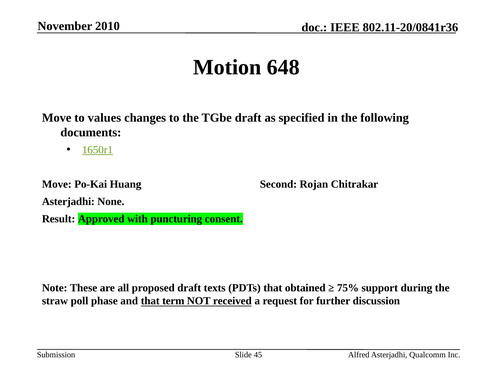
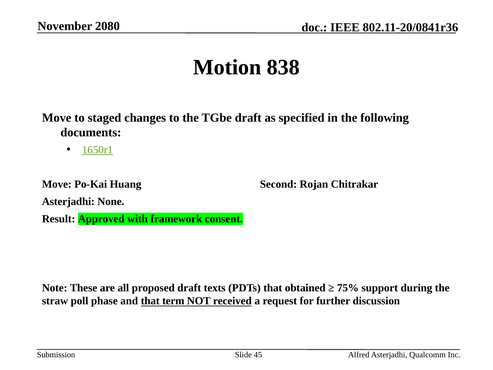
2010: 2010 -> 2080
648: 648 -> 838
values: values -> staged
puncturing: puncturing -> framework
